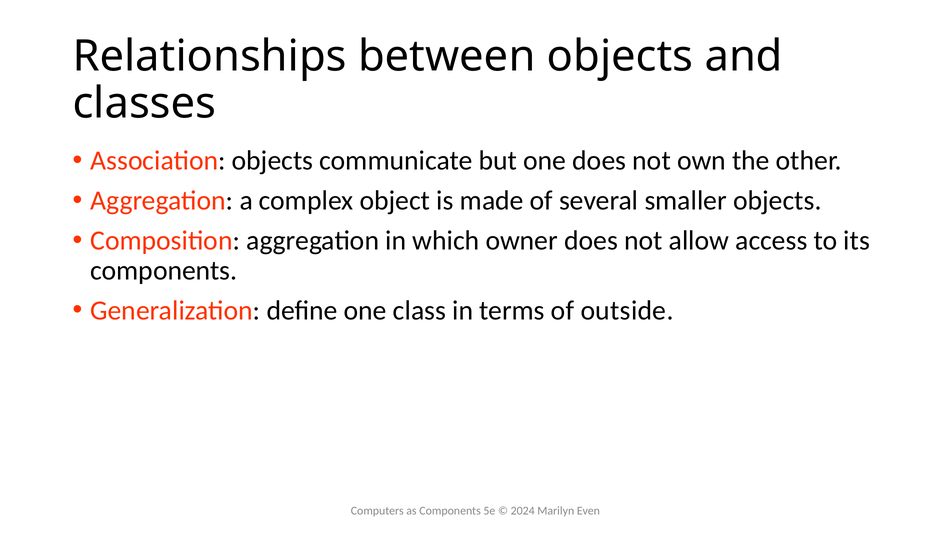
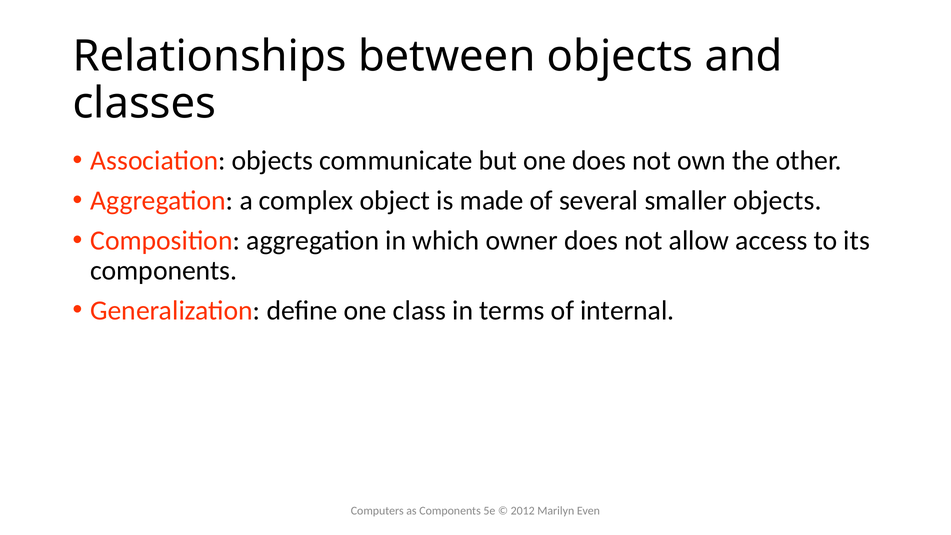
outside: outside -> internal
2024: 2024 -> 2012
